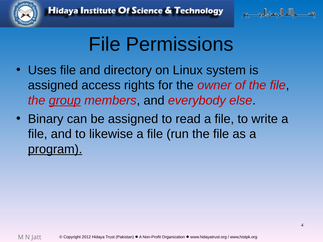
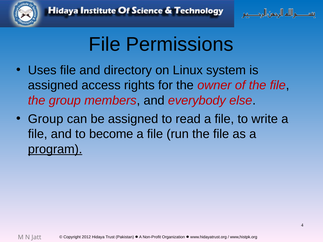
group at (65, 100) underline: present -> none
Binary at (46, 119): Binary -> Group
likewise: likewise -> become
